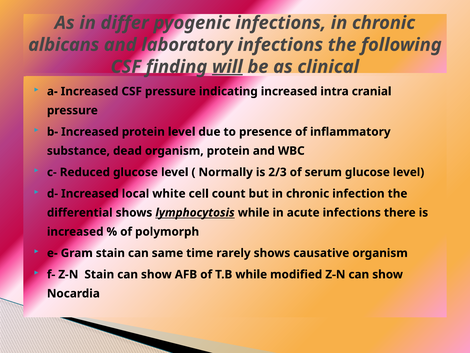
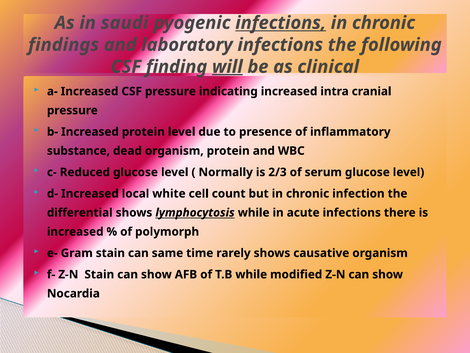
differ: differ -> saudi
infections at (281, 23) underline: none -> present
albicans: albicans -> findings
